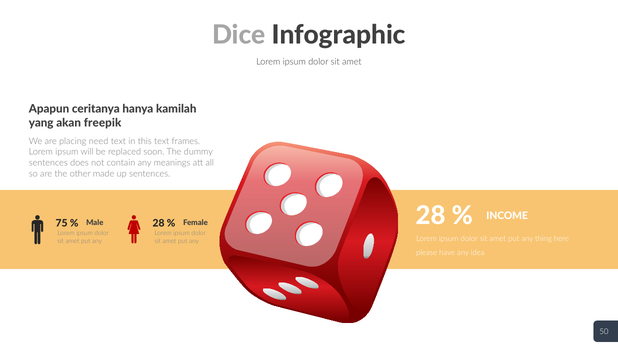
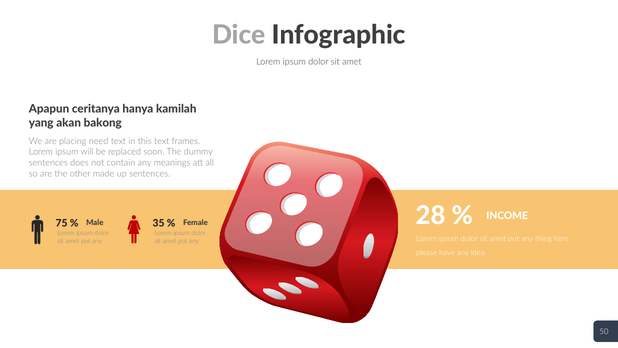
freepik: freepik -> bakong
Male 28: 28 -> 35
